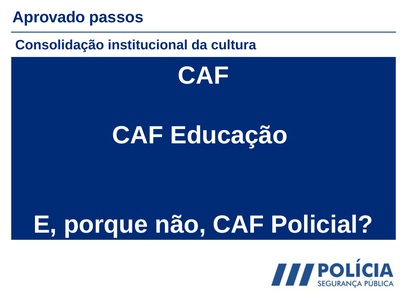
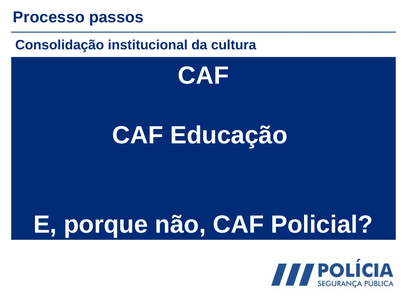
Aprovado: Aprovado -> Processo
